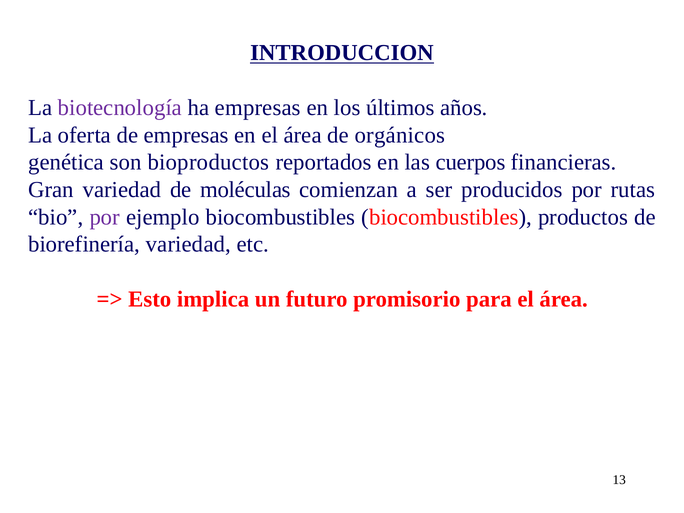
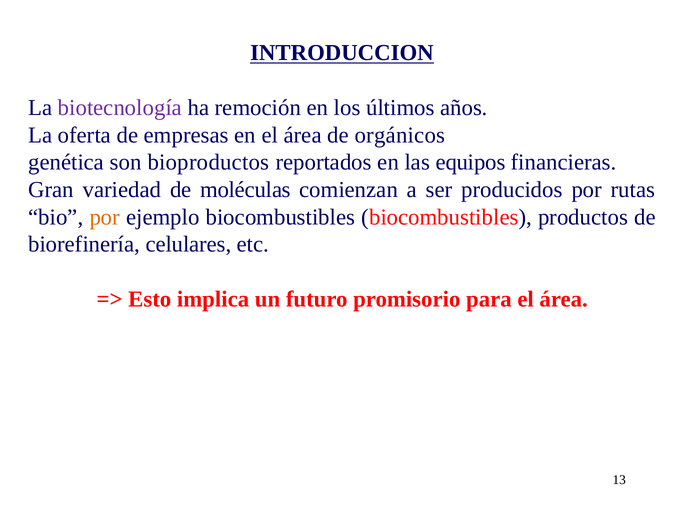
ha empresas: empresas -> remoción
cuerpos: cuerpos -> equipos
por at (105, 217) colour: purple -> orange
biorefinería variedad: variedad -> celulares
